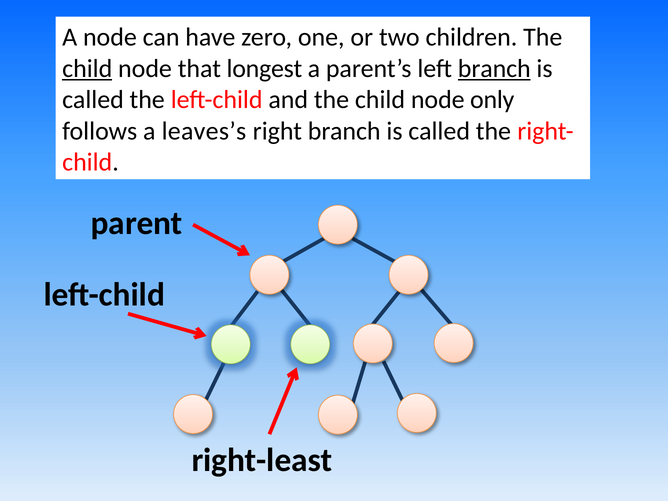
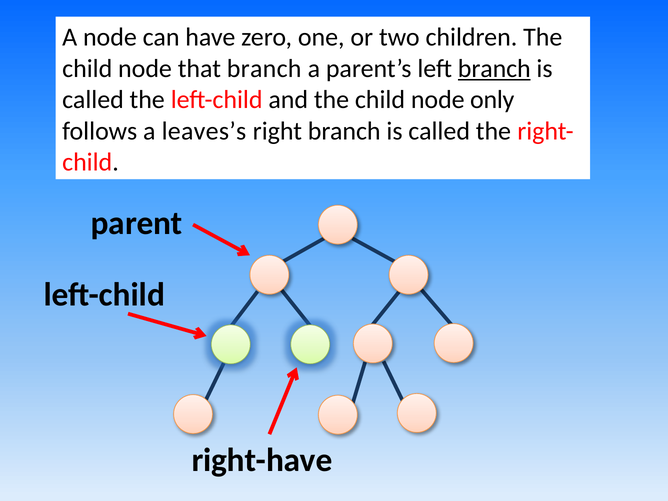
child at (87, 69) underline: present -> none
that longest: longest -> branch
right-least: right-least -> right-have
